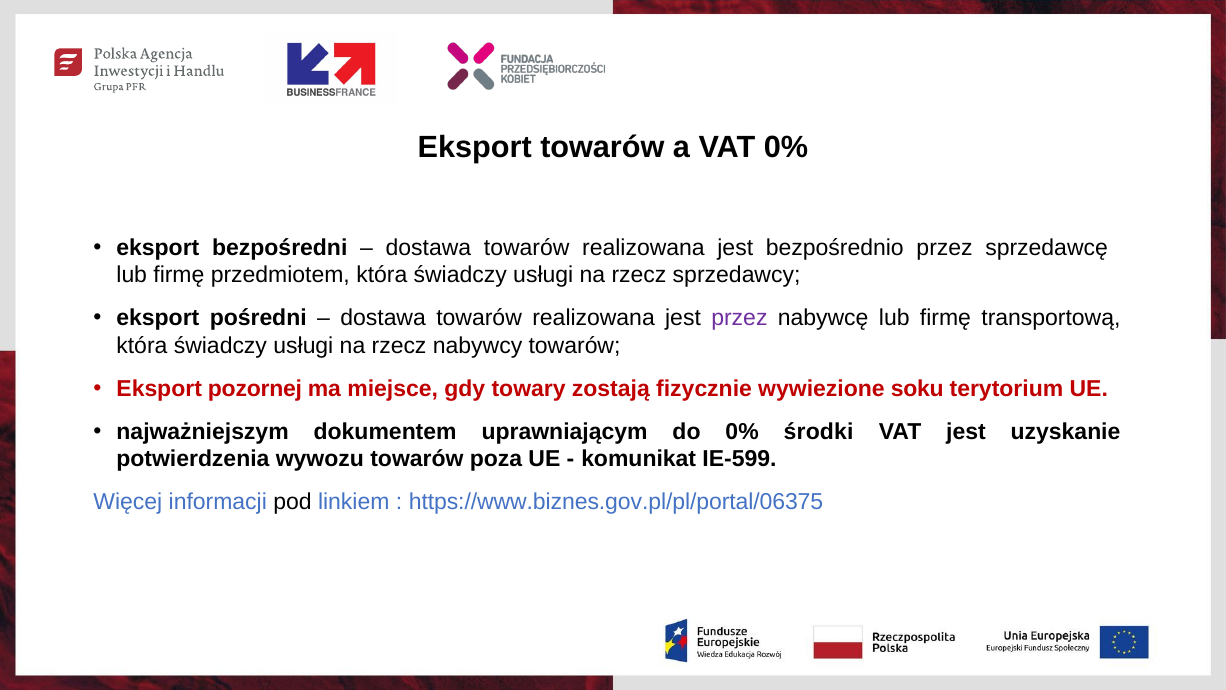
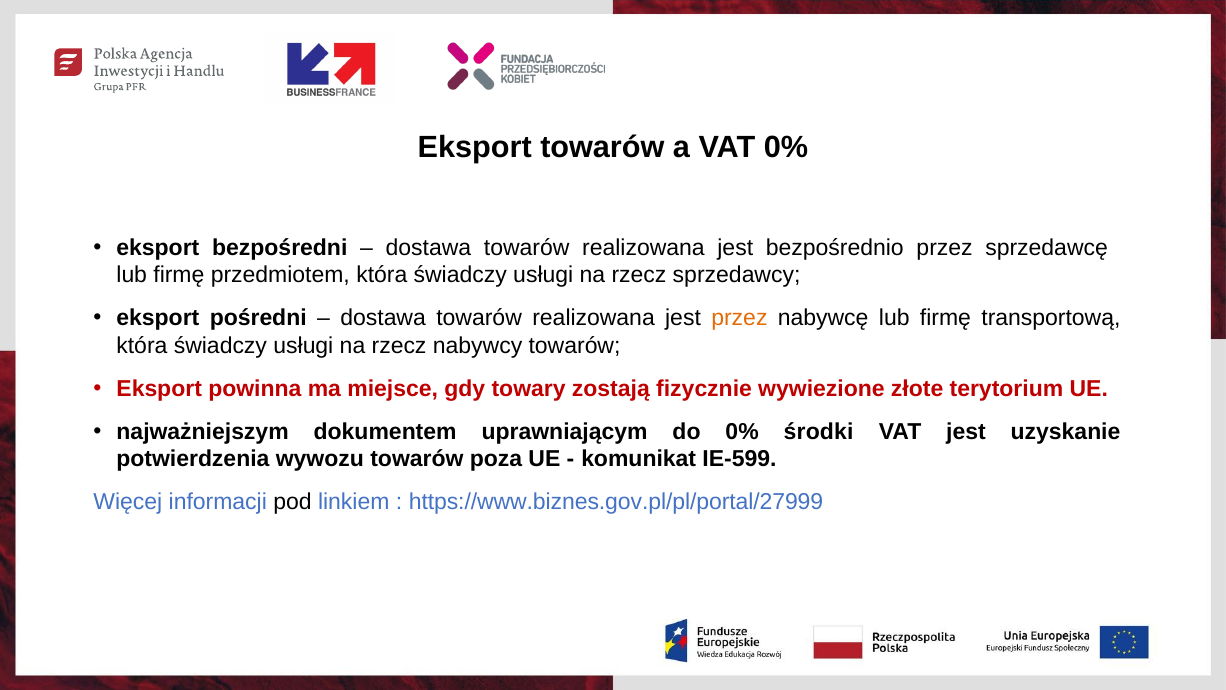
przez at (739, 318) colour: purple -> orange
pozornej: pozornej -> powinna
soku: soku -> złote
https://www.biznes.gov.pl/pl/portal/06375: https://www.biznes.gov.pl/pl/portal/06375 -> https://www.biznes.gov.pl/pl/portal/27999
